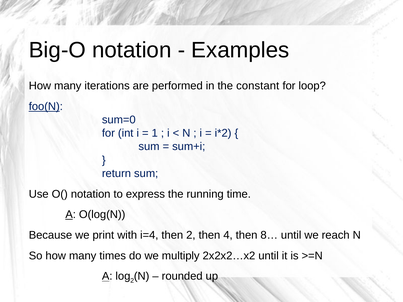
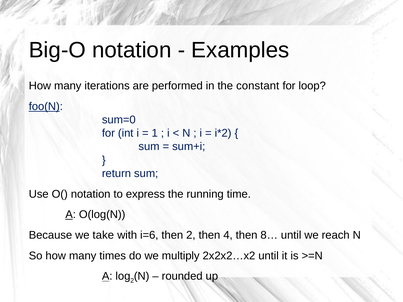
print: print -> take
i=4: i=4 -> i=6
